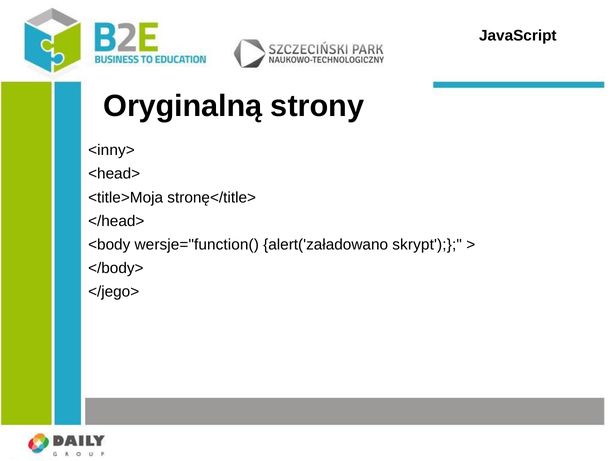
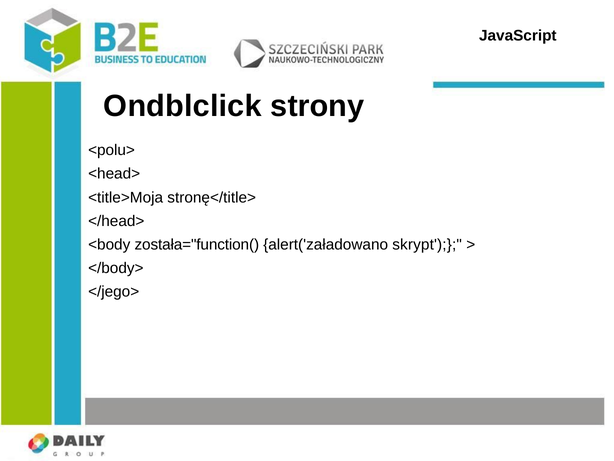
Oryginalną: Oryginalną -> Ondblclick
<inny>: <inny> -> <polu>
wersje="function(: wersje="function( -> została="function(
